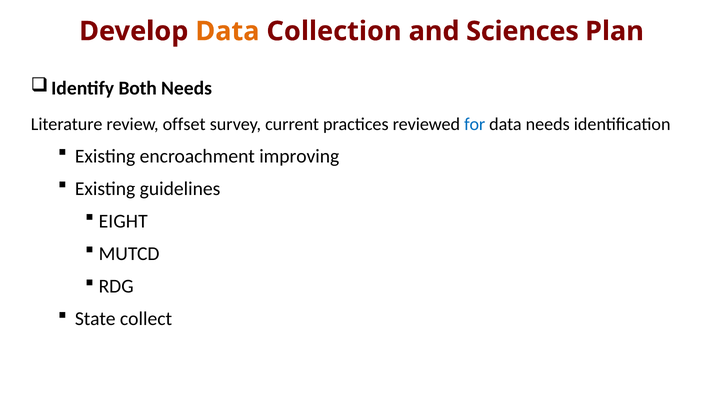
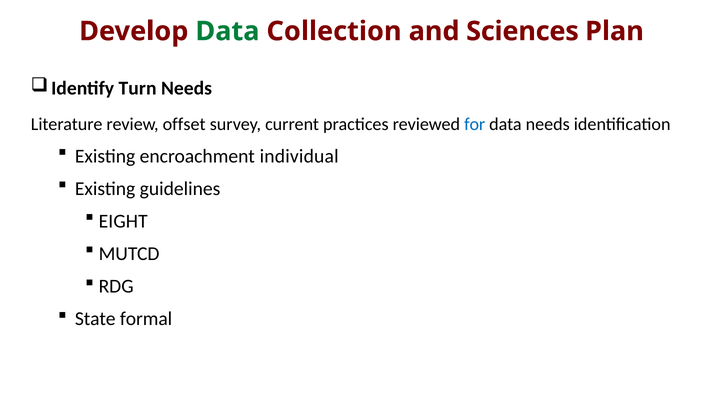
Data at (227, 31) colour: orange -> green
Both: Both -> Turn
improving: improving -> individual
collect: collect -> formal
